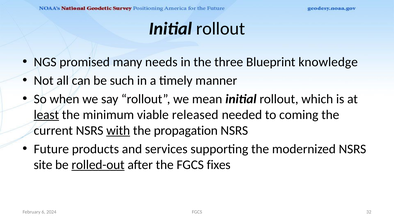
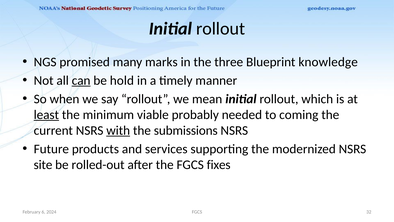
needs: needs -> marks
can underline: none -> present
such: such -> hold
released: released -> probably
propagation: propagation -> submissions
rolled-out underline: present -> none
